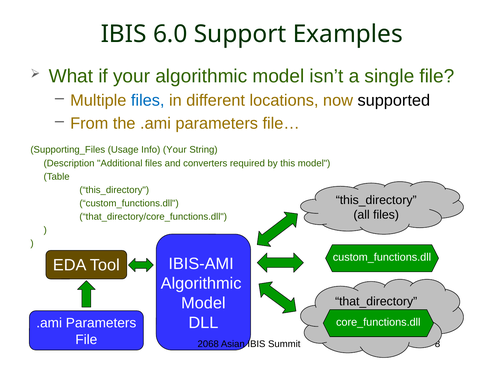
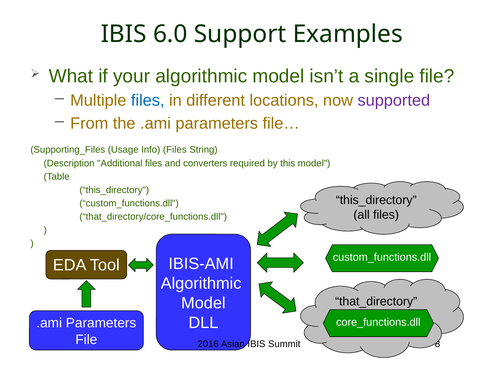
supported colour: black -> purple
Info Your: Your -> Files
2068: 2068 -> 2016
